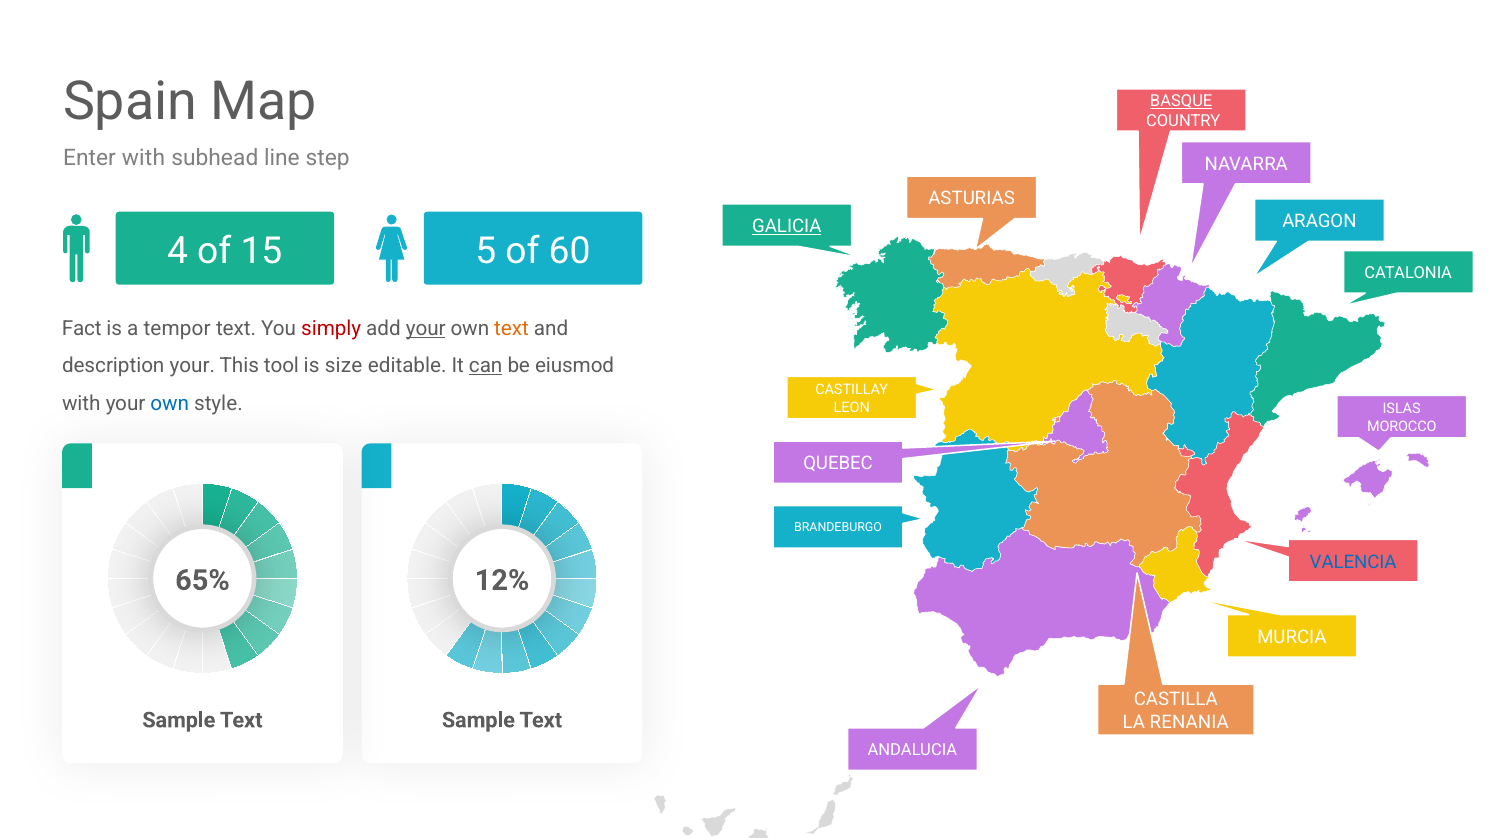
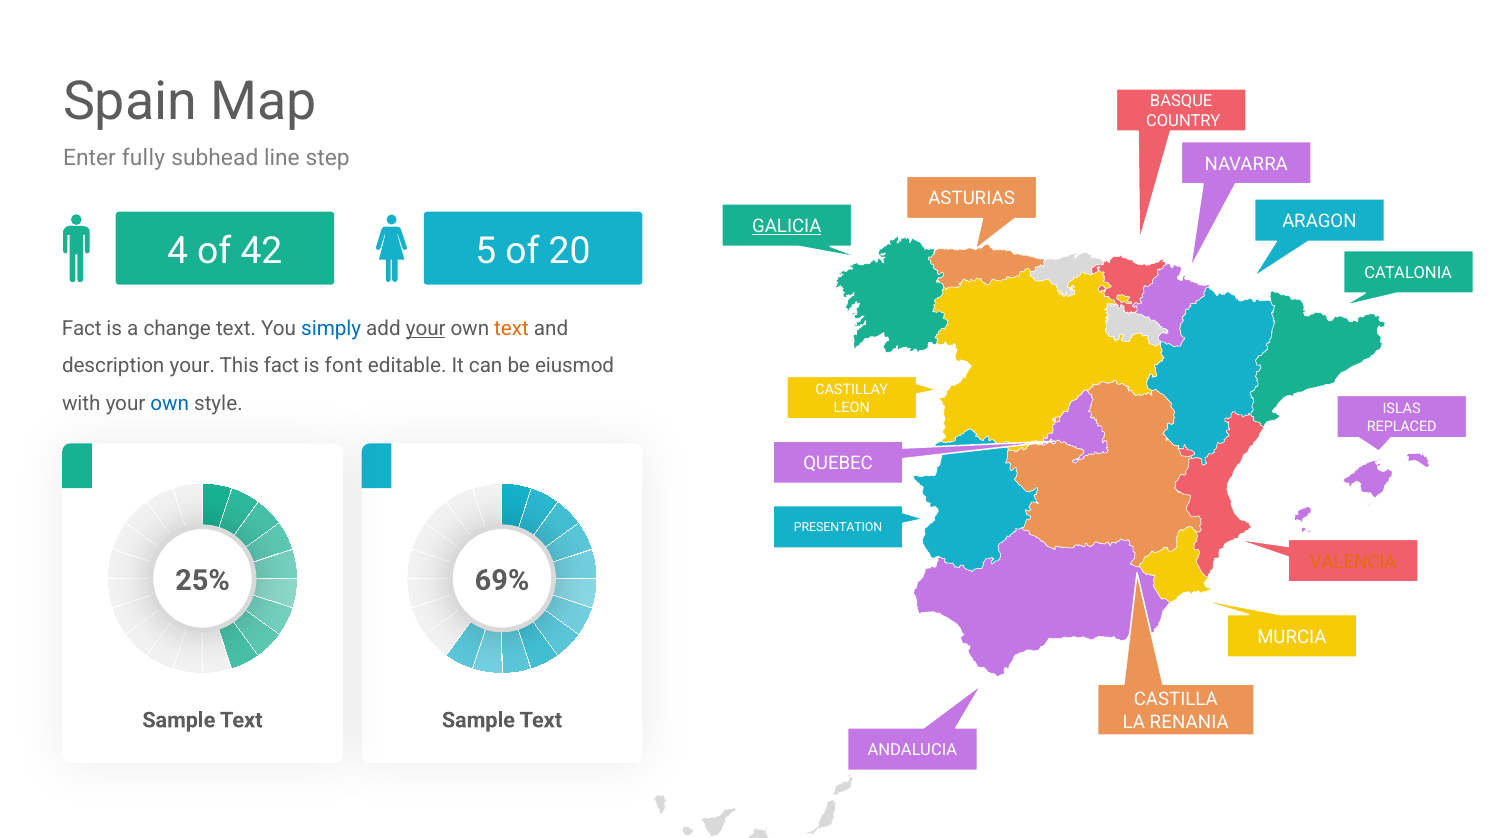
BASQUE underline: present -> none
Enter with: with -> fully
15: 15 -> 42
60: 60 -> 20
tempor: tempor -> change
simply colour: red -> blue
This tool: tool -> fact
size: size -> font
can underline: present -> none
MOROCCO: MOROCCO -> REPLACED
BRANDEBURGO: BRANDEBURGO -> PRESENTATION
VALENCIA colour: blue -> orange
65%: 65% -> 25%
12%: 12% -> 69%
